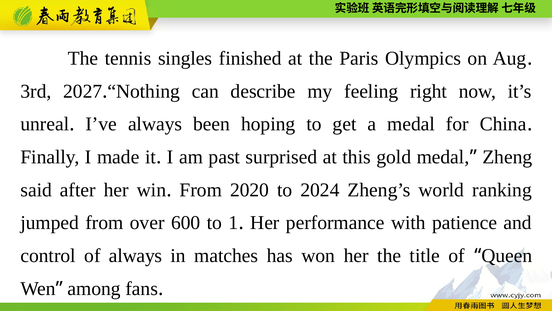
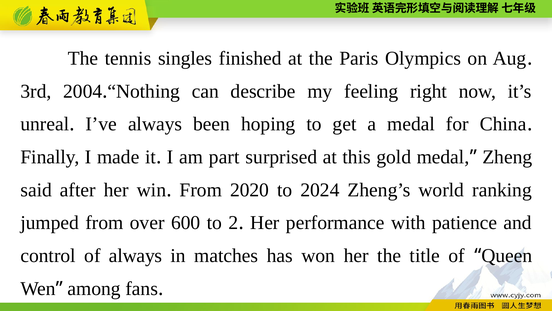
2027: 2027 -> 2004
past: past -> part
1: 1 -> 2
